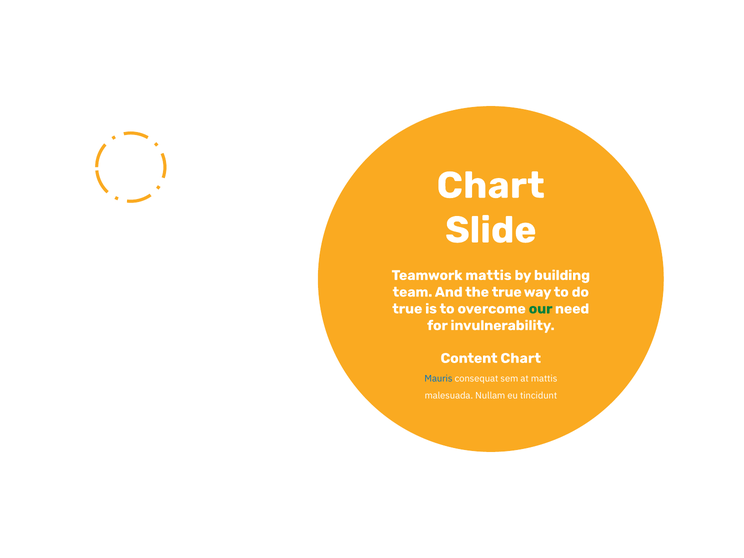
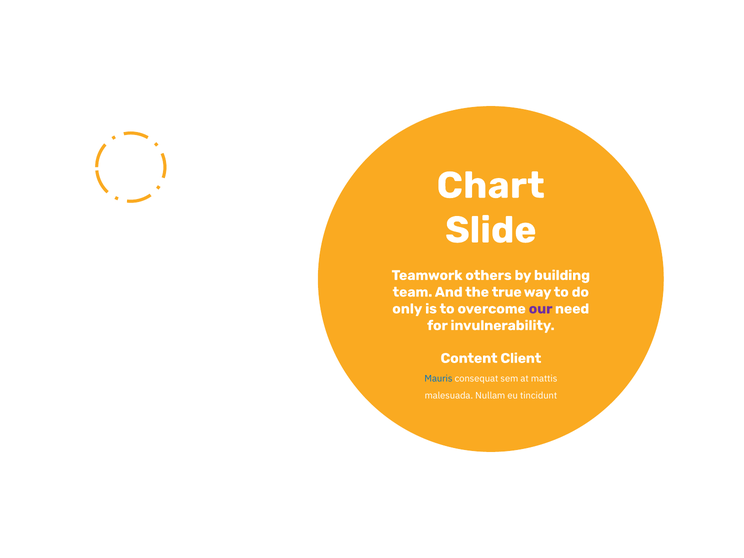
Teamwork mattis: mattis -> others
true at (407, 309): true -> only
our colour: green -> purple
Content Chart: Chart -> Client
